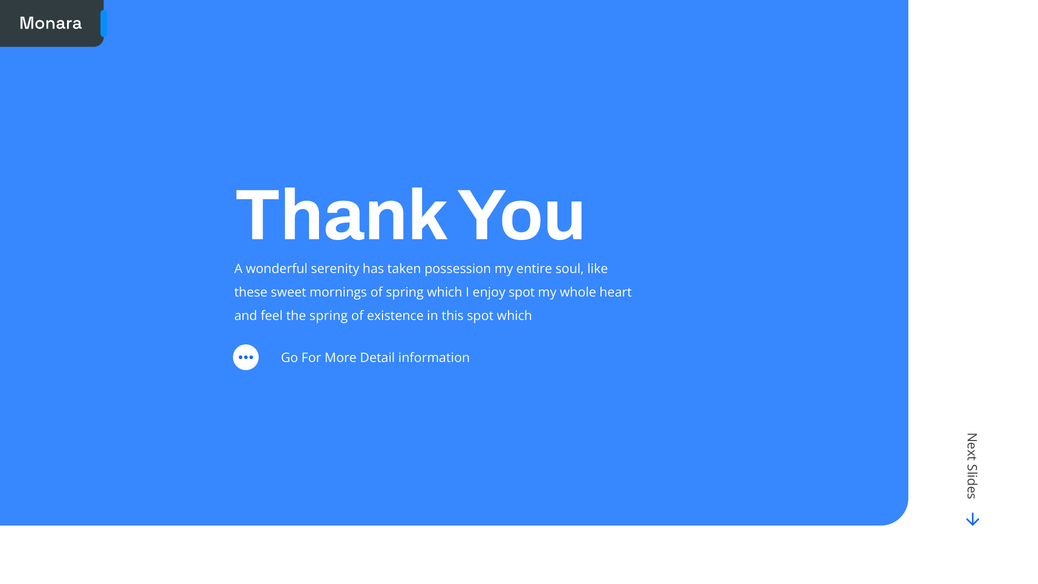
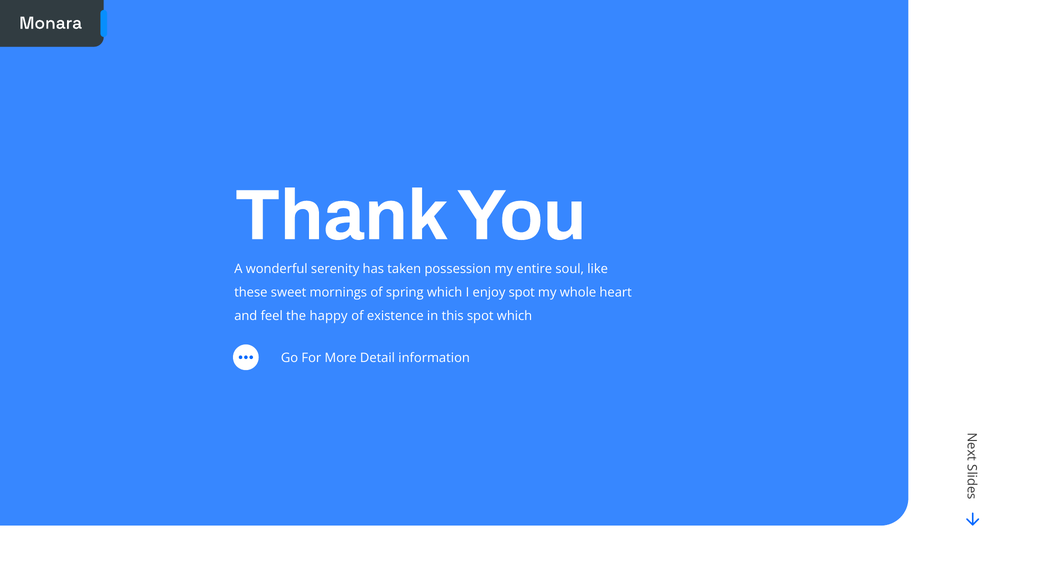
the spring: spring -> happy
